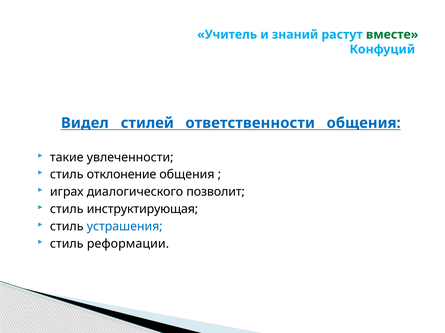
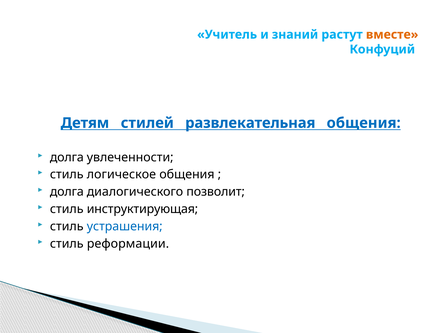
вместе colour: green -> orange
Видел: Видел -> Детям
ответственности: ответственности -> развлекательная
такие at (67, 158): такие -> долга
отклонение: отклонение -> логическое
играх at (67, 192): играх -> долга
